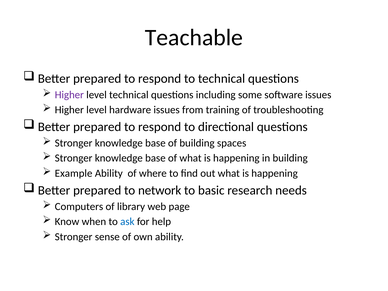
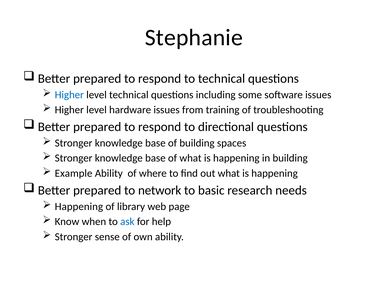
Teachable: Teachable -> Stephanie
Higher at (69, 95) colour: purple -> blue
Computers at (79, 206): Computers -> Happening
